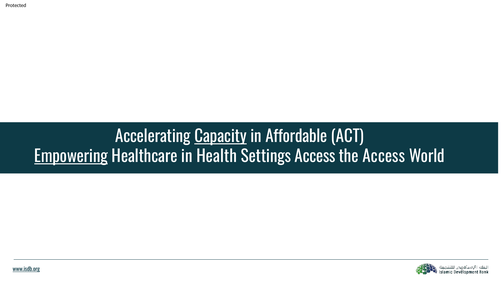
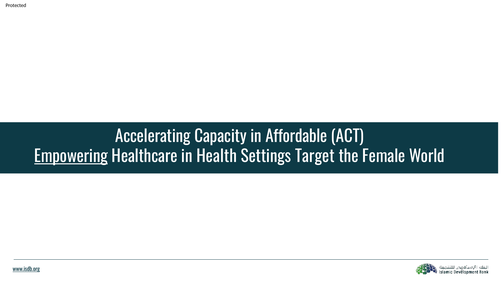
Capacity underline: present -> none
Settings Access: Access -> Target
the Access: Access -> Female
